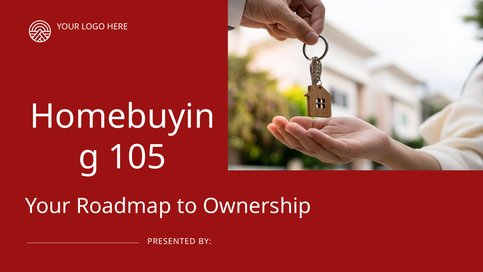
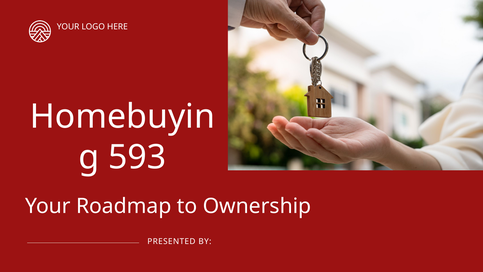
105: 105 -> 593
